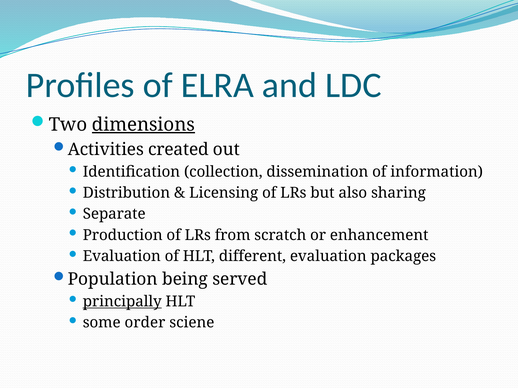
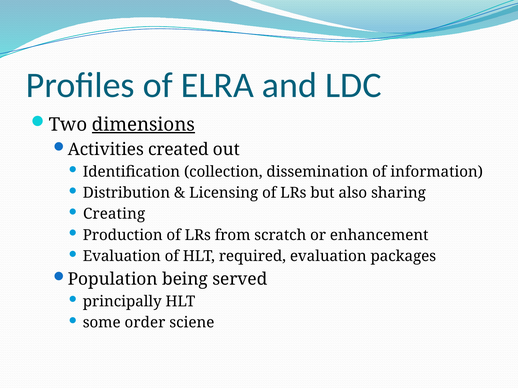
Separate: Separate -> Creating
different: different -> required
principally underline: present -> none
